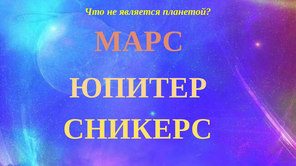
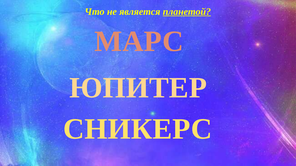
планетой underline: none -> present
